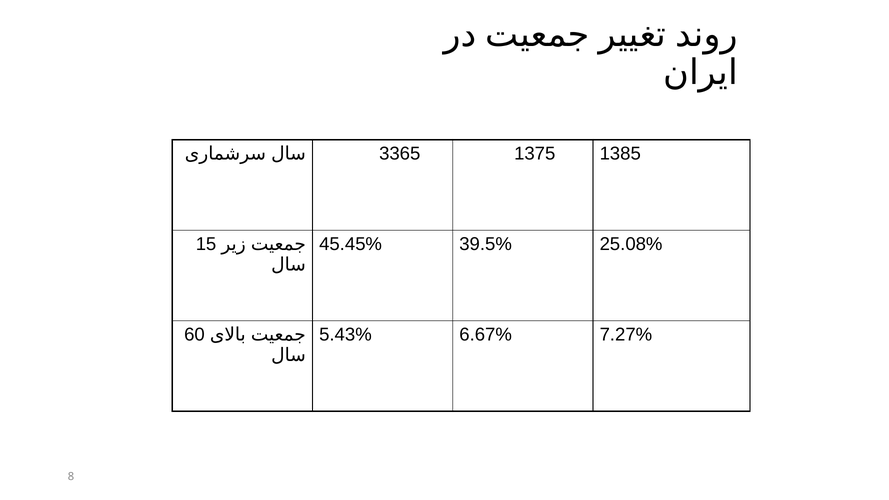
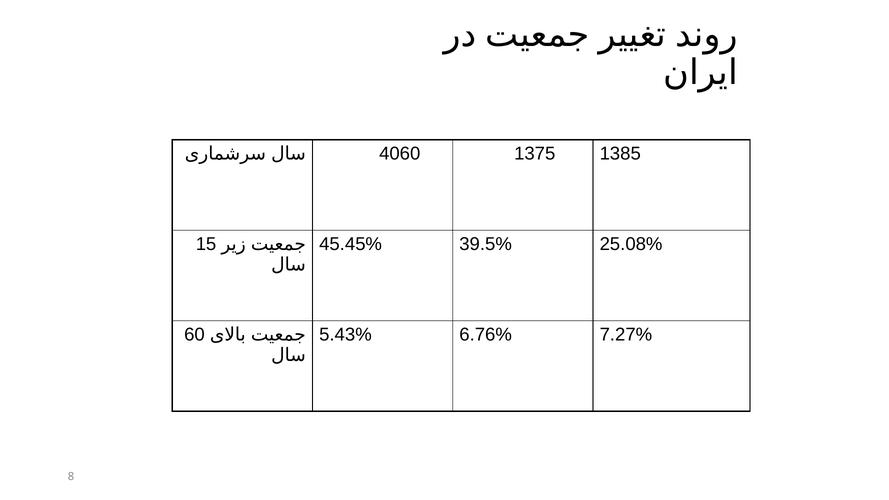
3365: 3365 -> 4060
6.67%: 6.67% -> 6.76%
